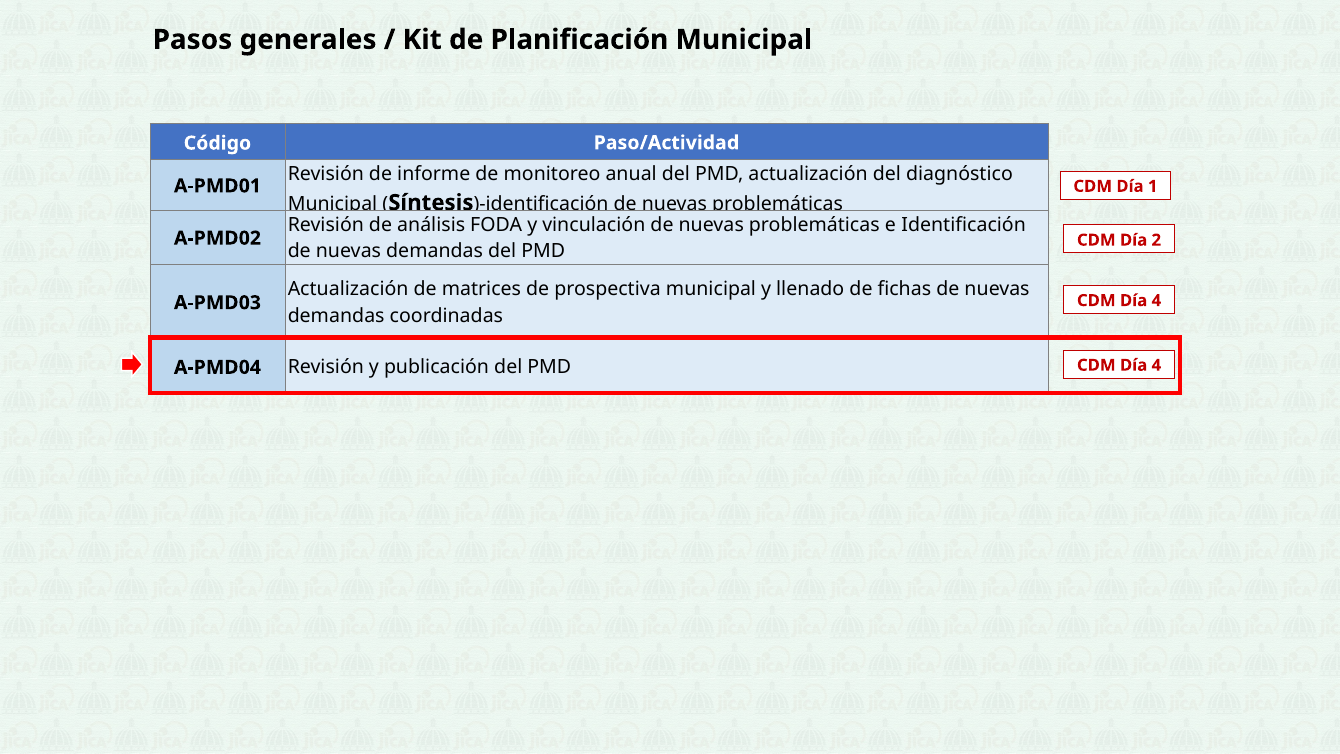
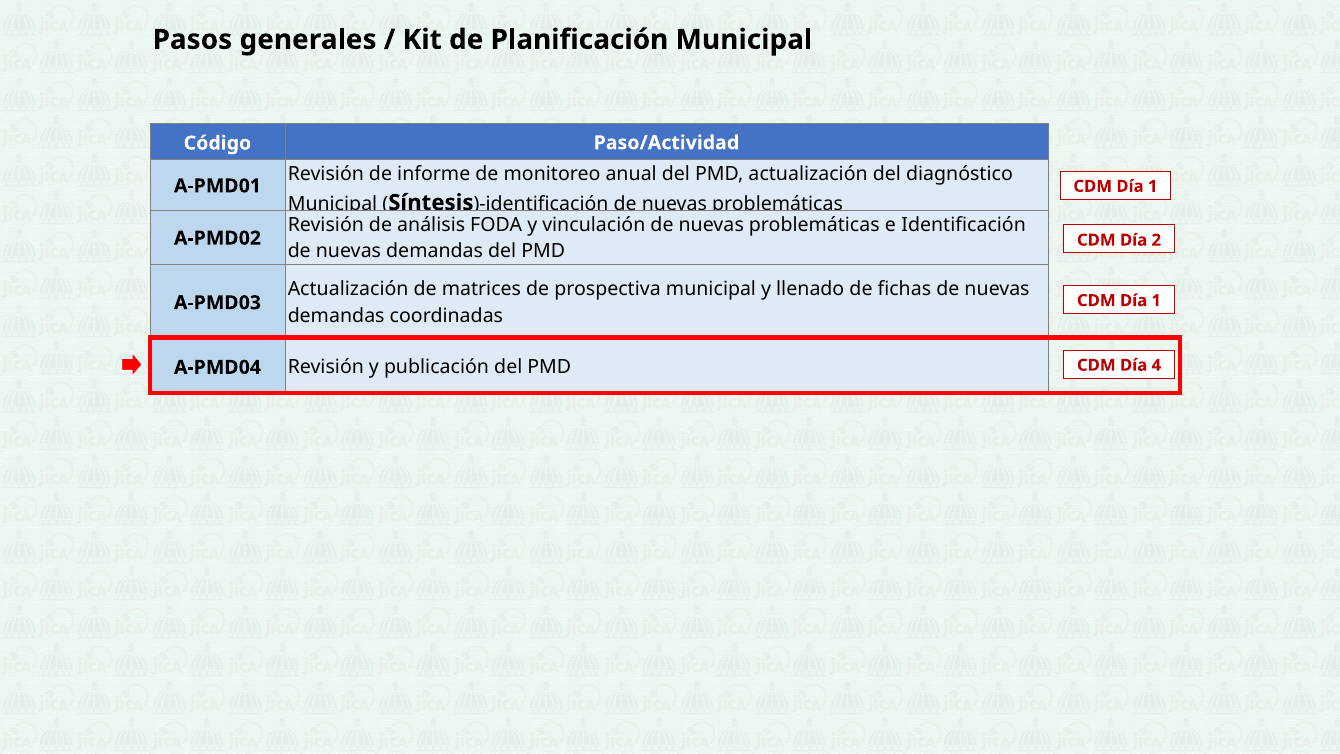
4 at (1156, 300): 4 -> 1
